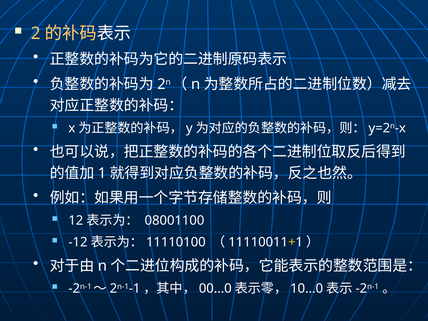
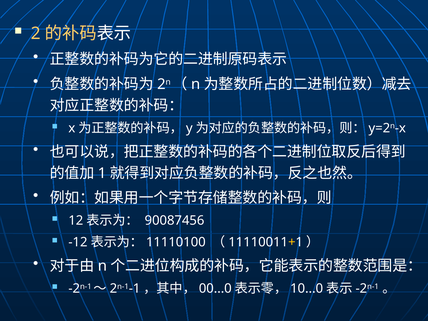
08001100: 08001100 -> 90087456
